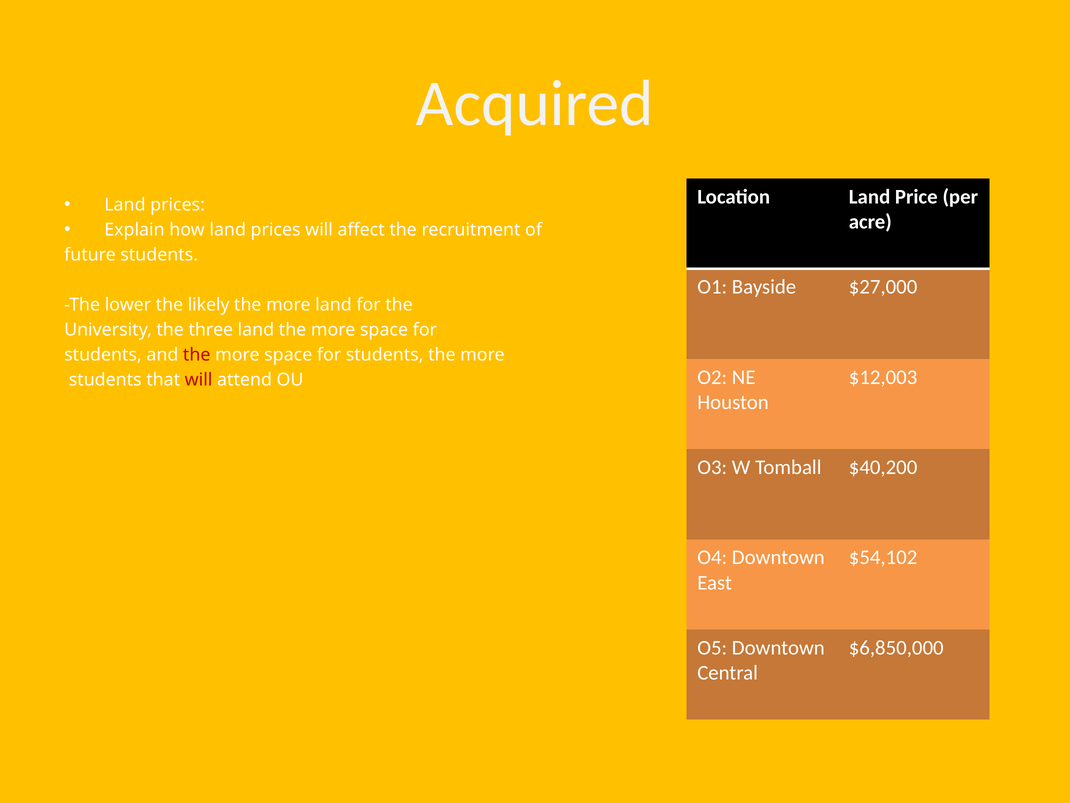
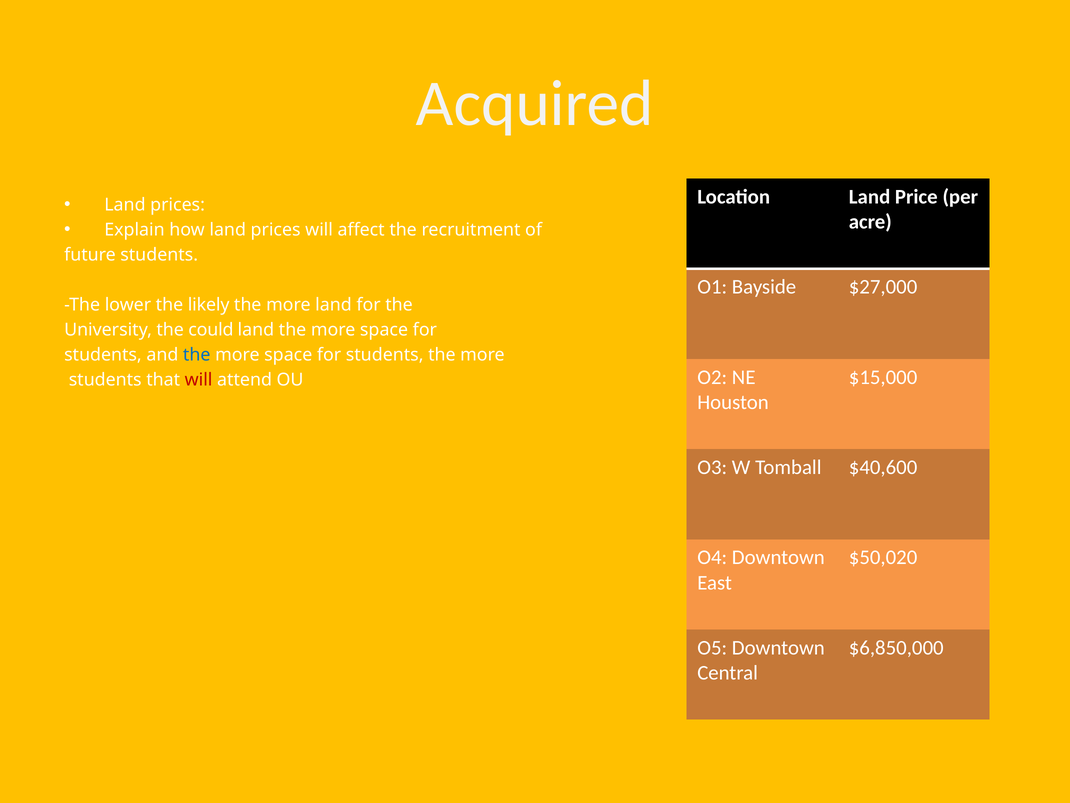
three: three -> could
the at (197, 354) colour: red -> blue
$12,003: $12,003 -> $15,000
$40,200: $40,200 -> $40,600
$54,102: $54,102 -> $50,020
